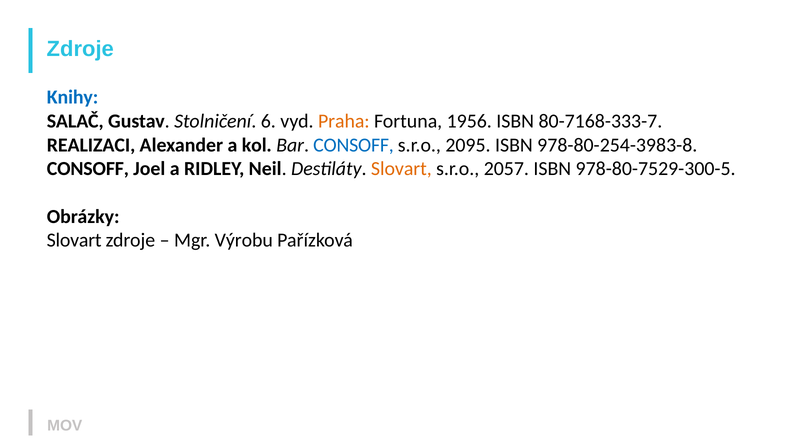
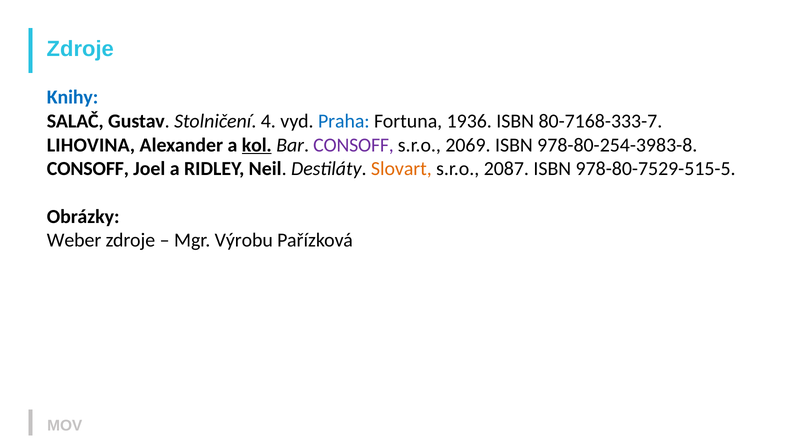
6: 6 -> 4
Praha colour: orange -> blue
1956: 1956 -> 1936
REALIZACI: REALIZACI -> LIHOVINA
kol underline: none -> present
CONSOFF at (354, 145) colour: blue -> purple
2095: 2095 -> 2069
2057: 2057 -> 2087
978-80-7529-300-5: 978-80-7529-300-5 -> 978-80-7529-515-5
Slovart at (74, 240): Slovart -> Weber
